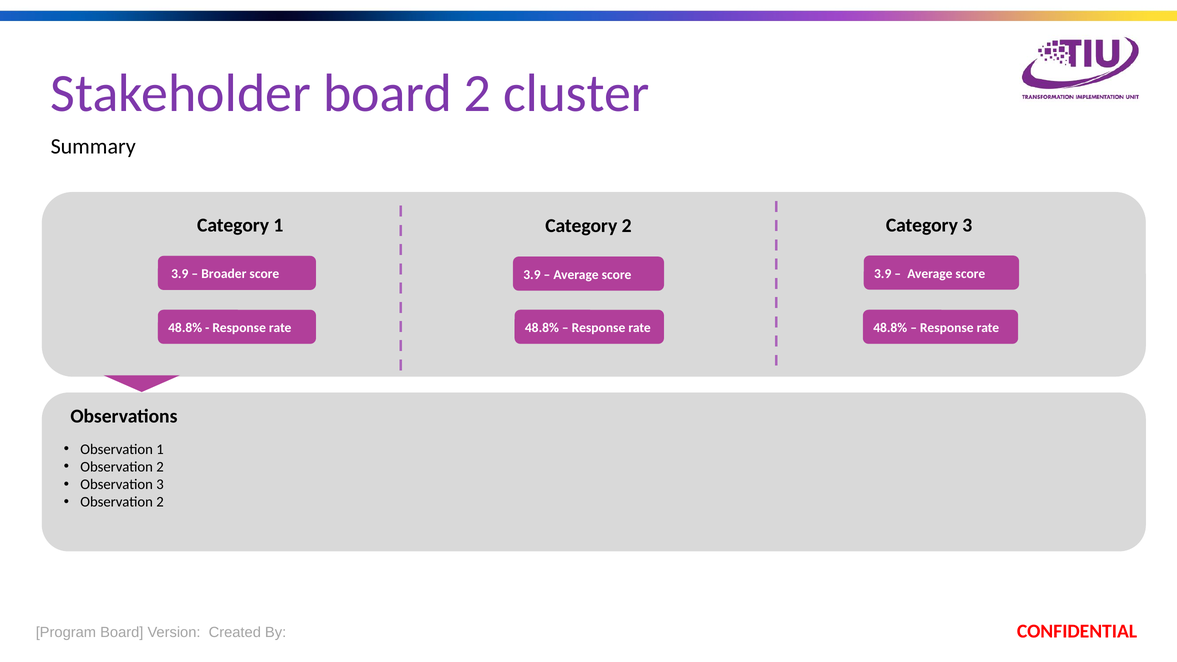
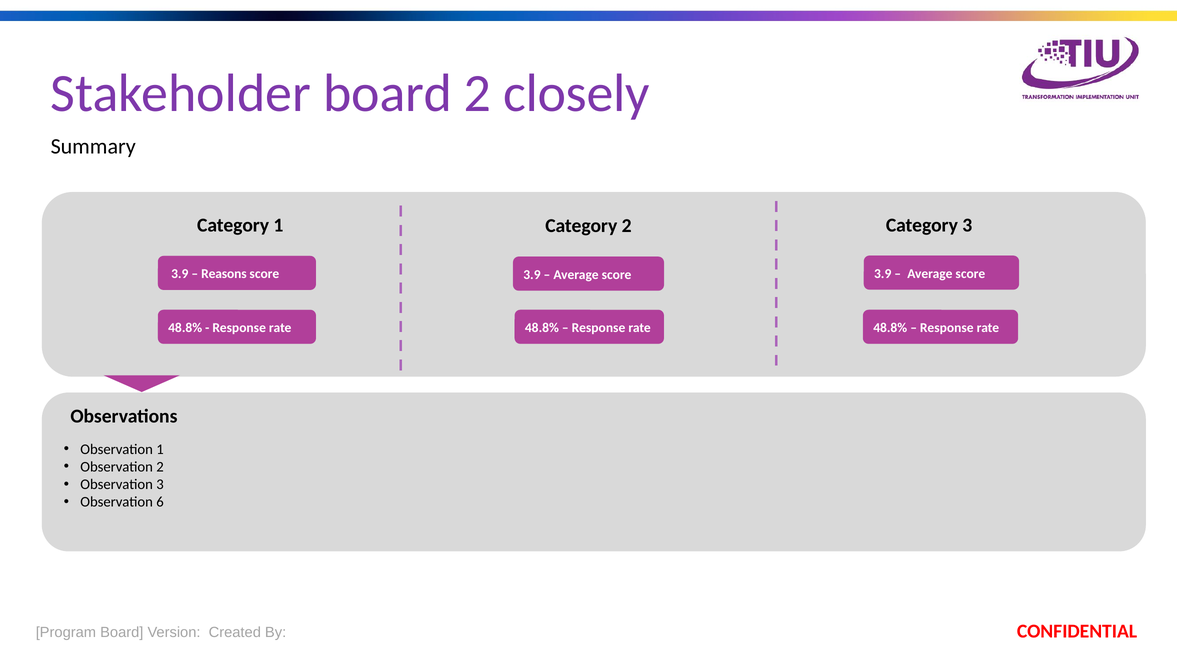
cluster: cluster -> closely
Broader: Broader -> Reasons
2 at (160, 502): 2 -> 6
